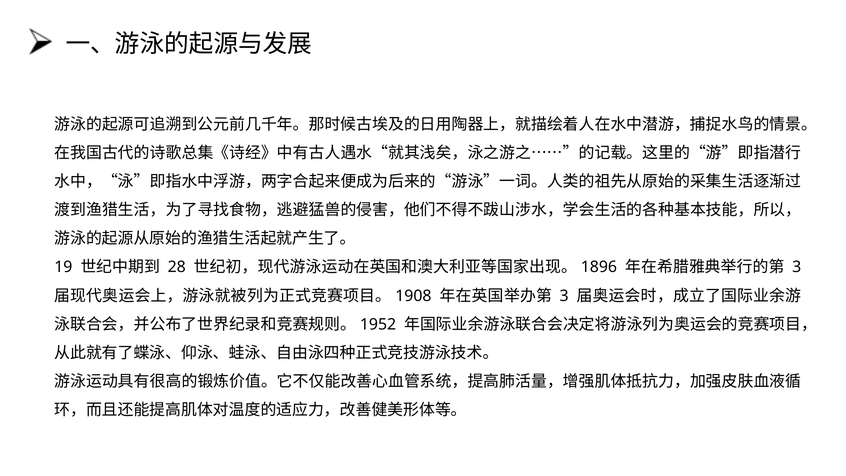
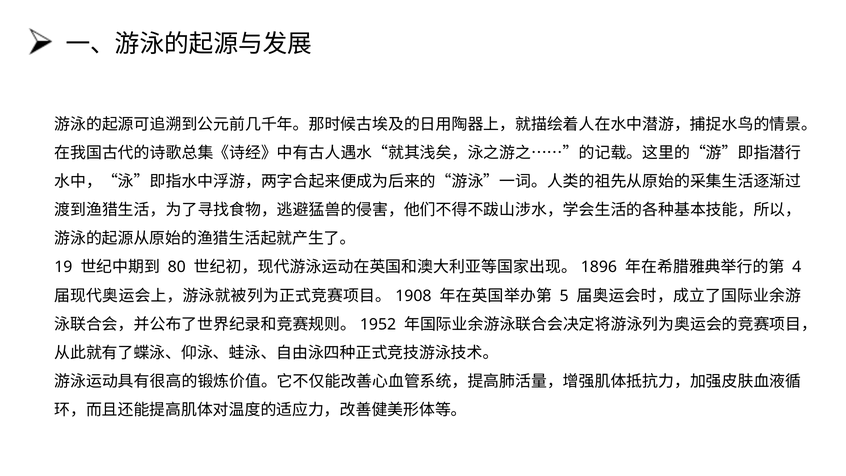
28: 28 -> 80
3 at (797, 267): 3 -> 4
3 at (564, 296): 3 -> 5
